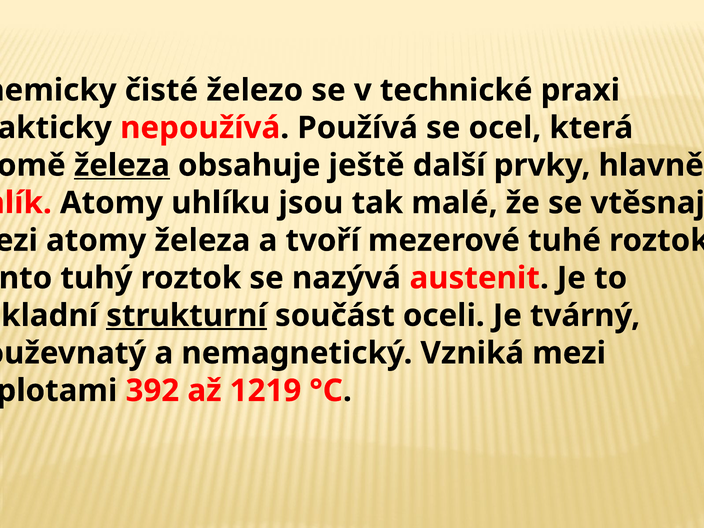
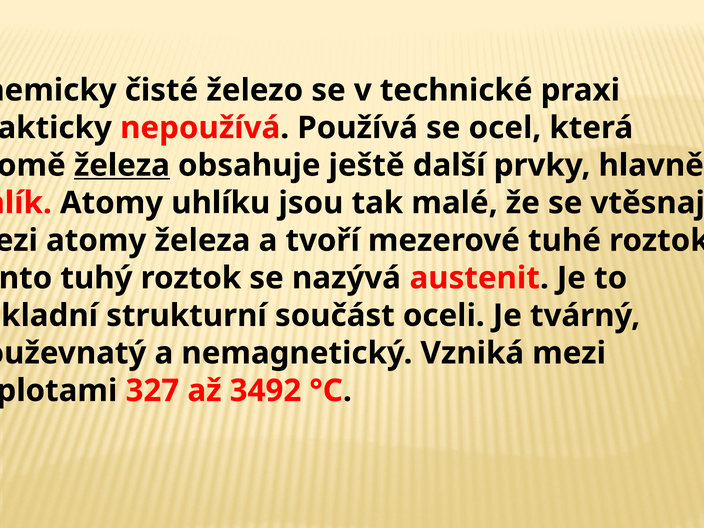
strukturní underline: present -> none
392: 392 -> 327
1219: 1219 -> 3492
